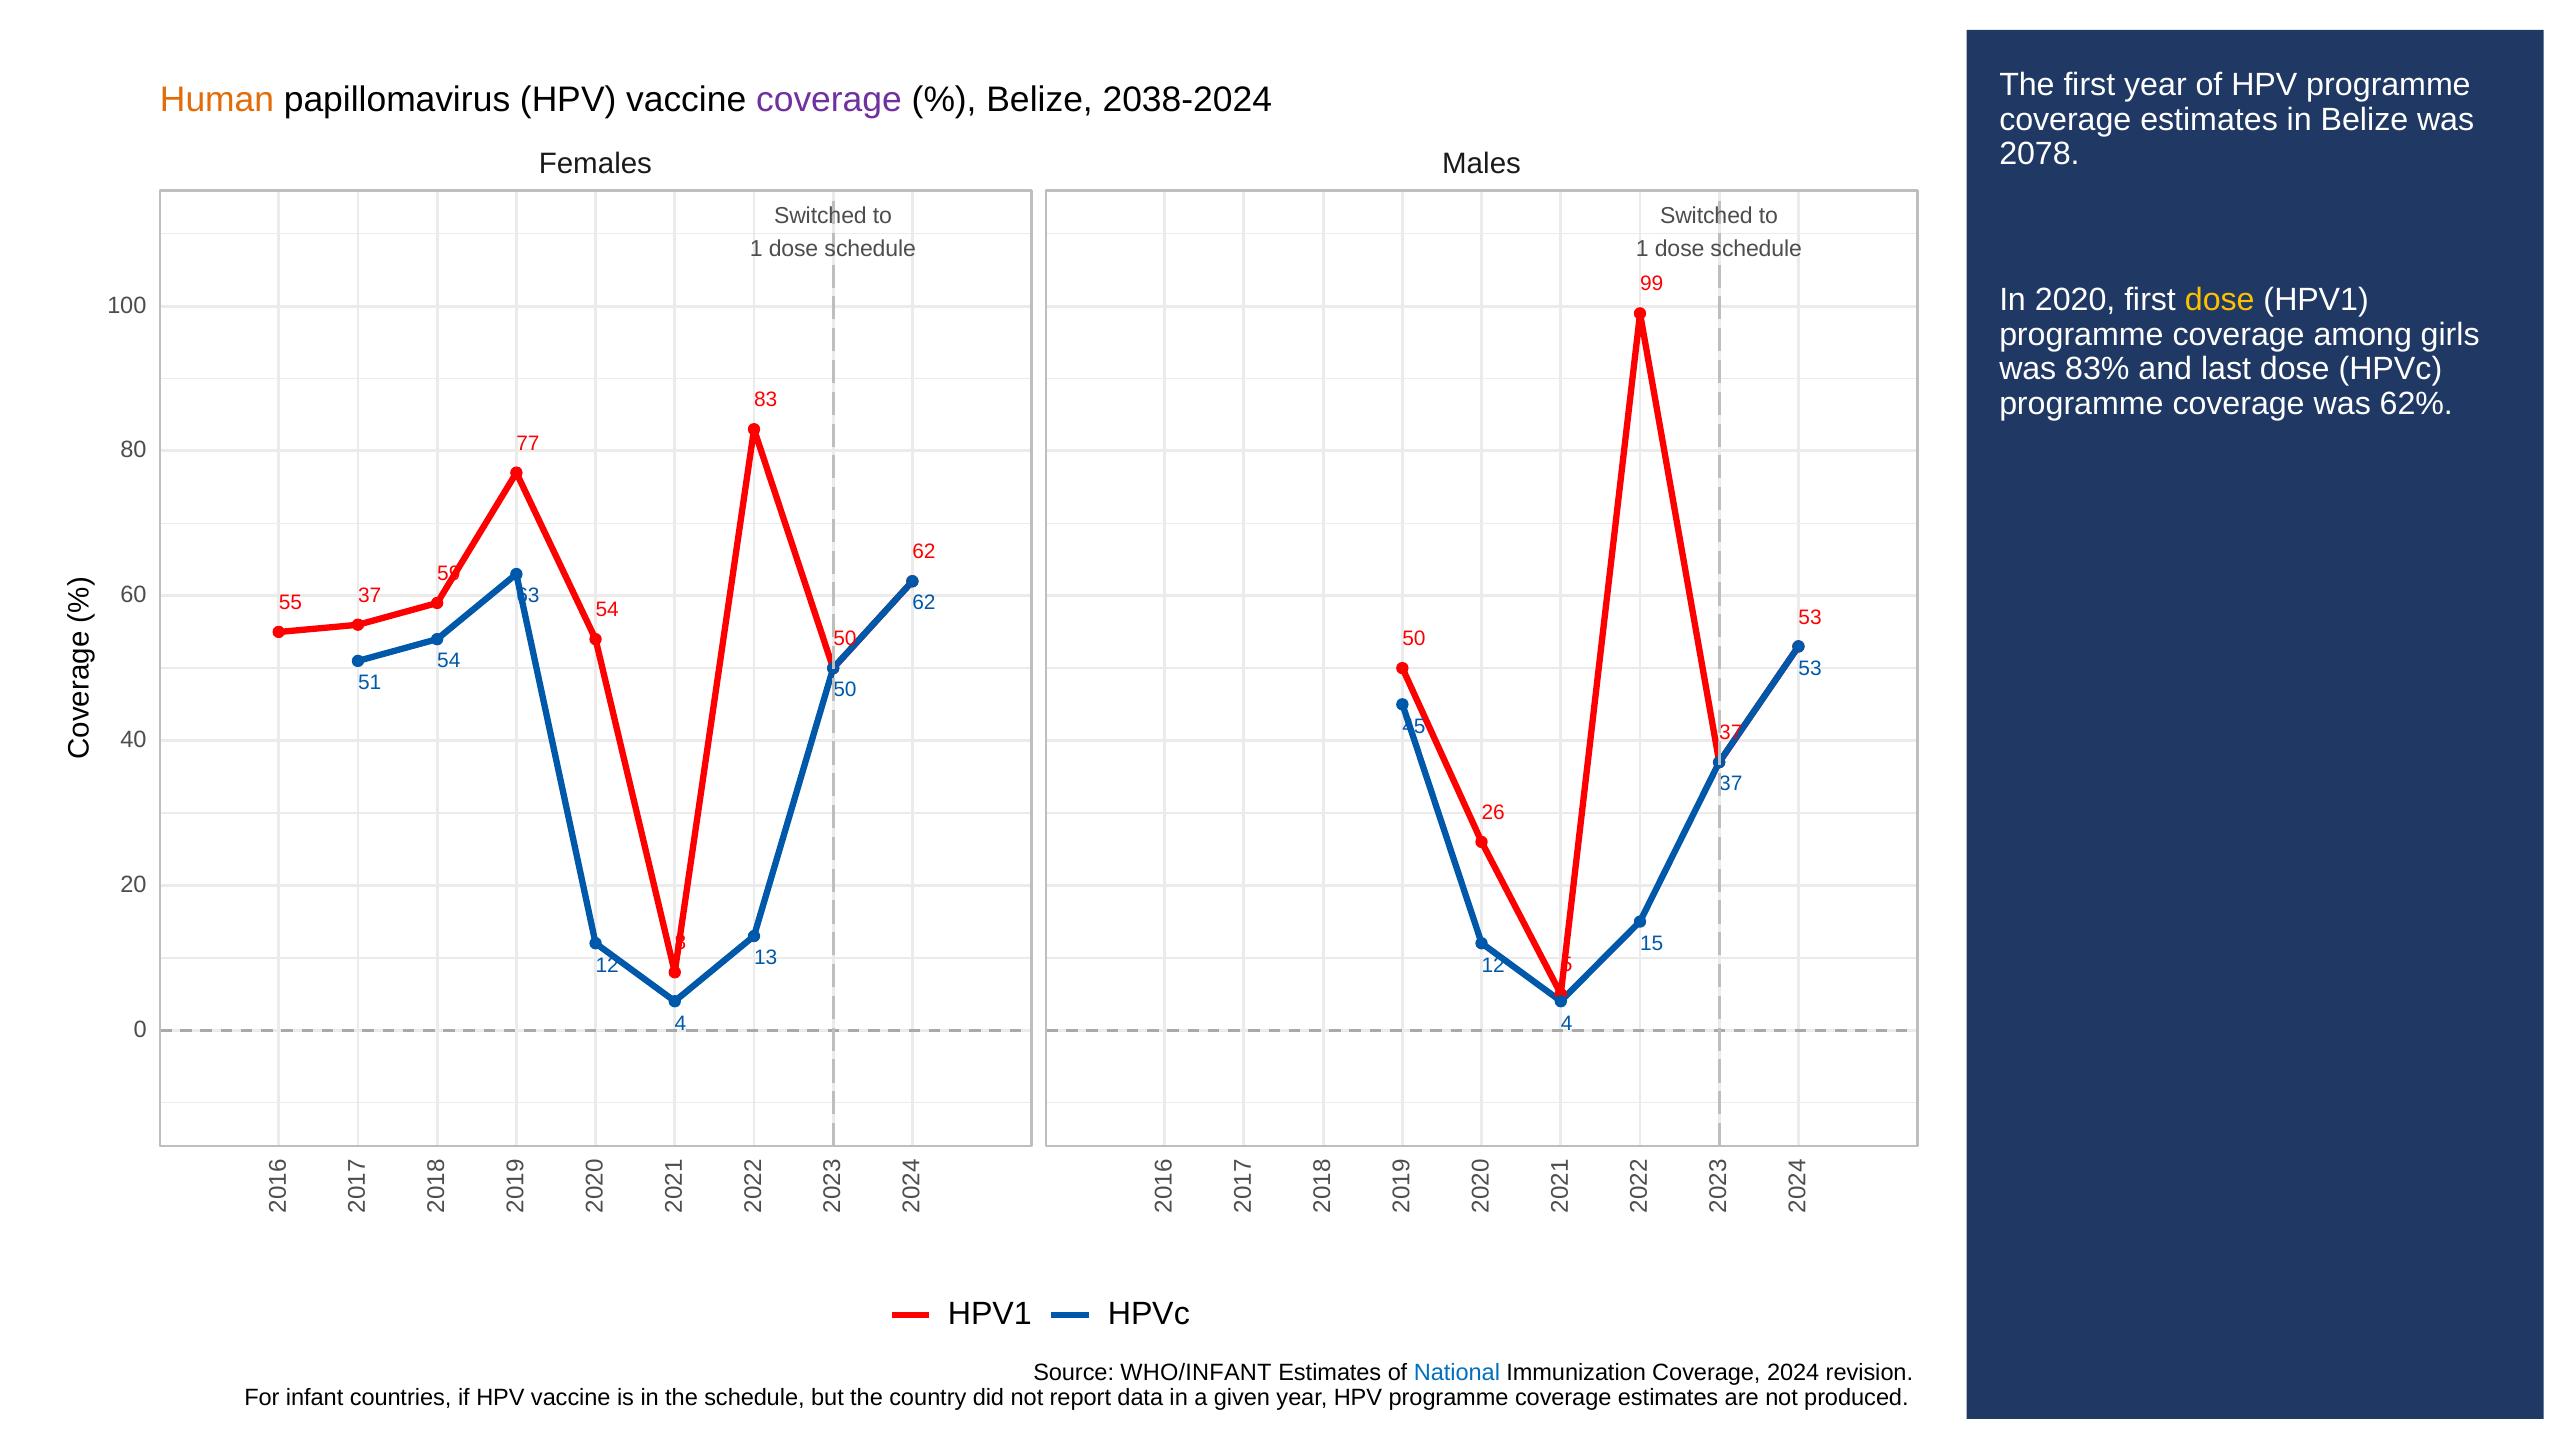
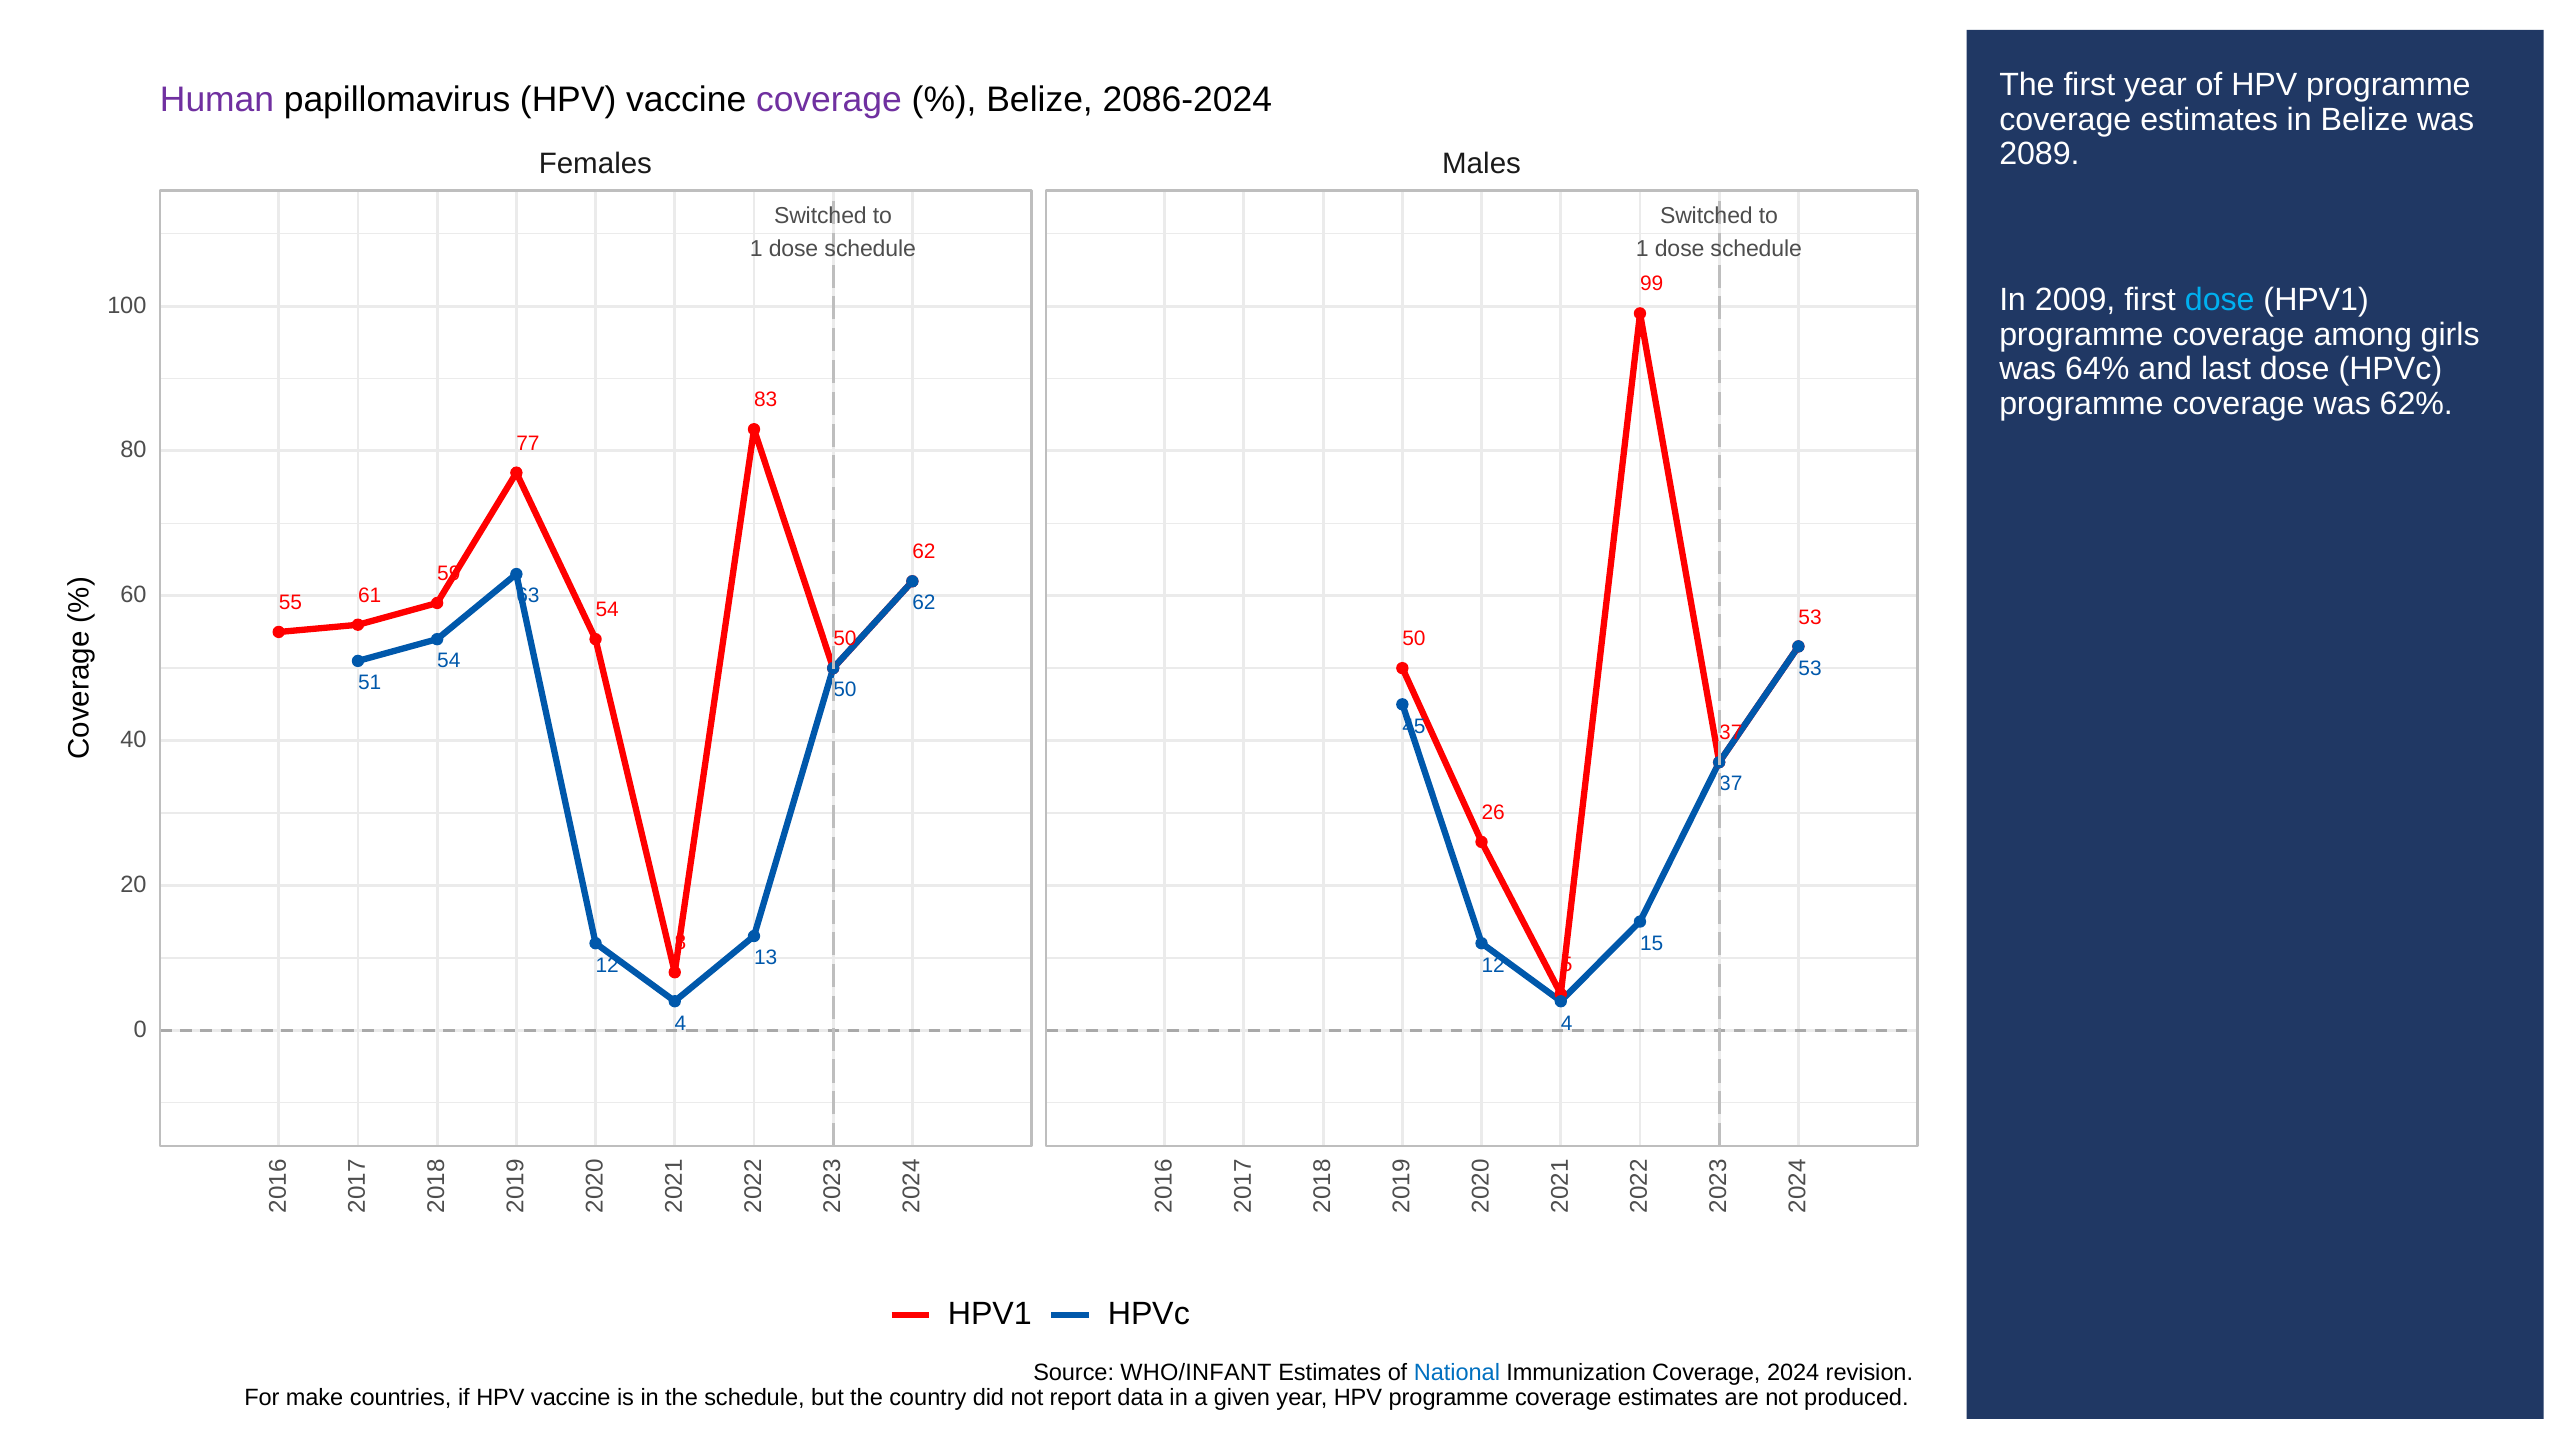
Human colour: orange -> purple
2038-2024: 2038-2024 -> 2086-2024
2078: 2078 -> 2089
2020: 2020 -> 2009
dose at (2220, 300) colour: yellow -> light blue
83%: 83% -> 64%
55 37: 37 -> 61
infant: infant -> make
